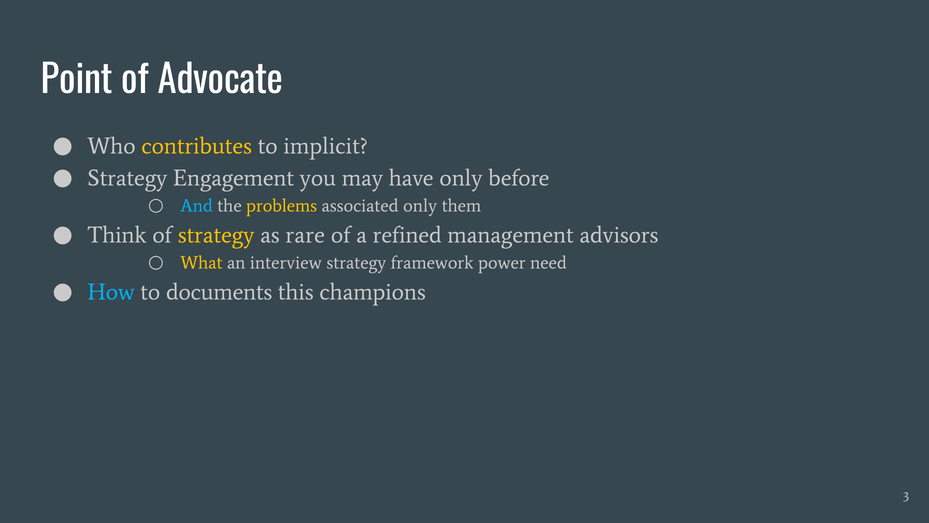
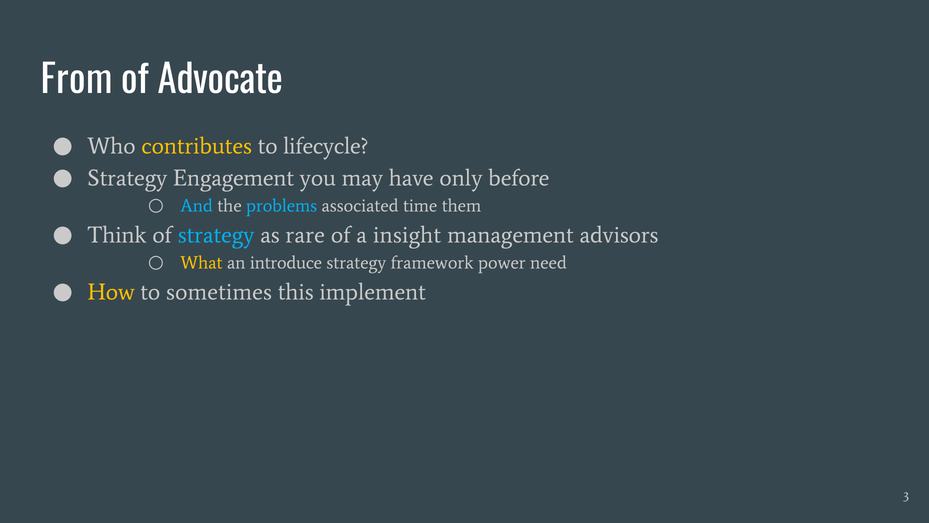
Point: Point -> From
implicit: implicit -> lifecycle
problems colour: yellow -> light blue
associated only: only -> time
strategy at (216, 235) colour: yellow -> light blue
refined: refined -> insight
interview: interview -> introduce
How colour: light blue -> yellow
documents: documents -> sometimes
champions: champions -> implement
